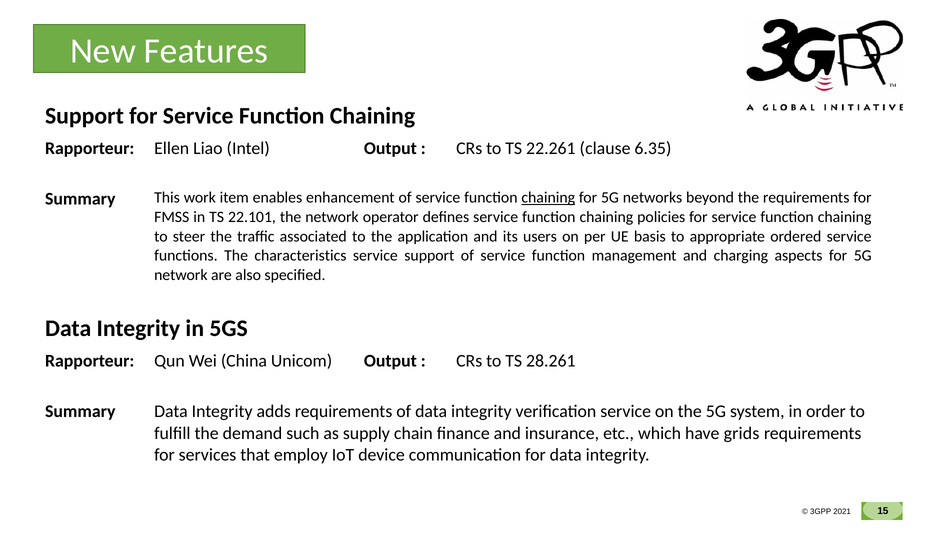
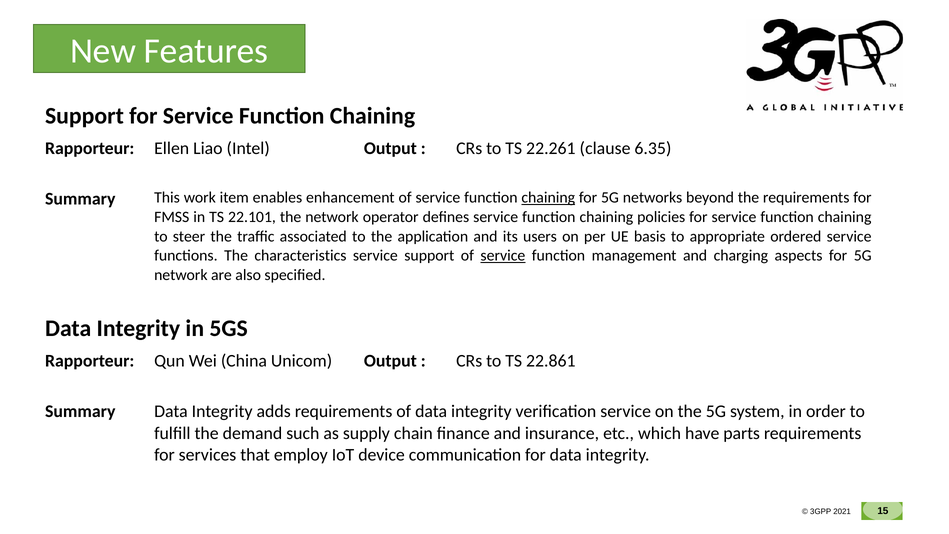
service at (503, 256) underline: none -> present
28.261: 28.261 -> 22.861
grids: grids -> parts
